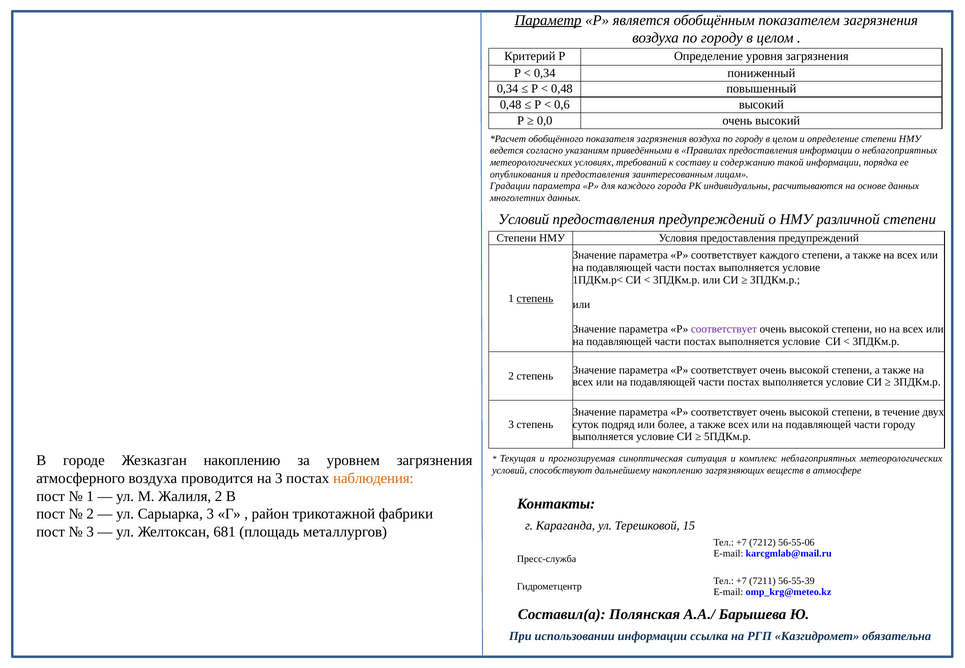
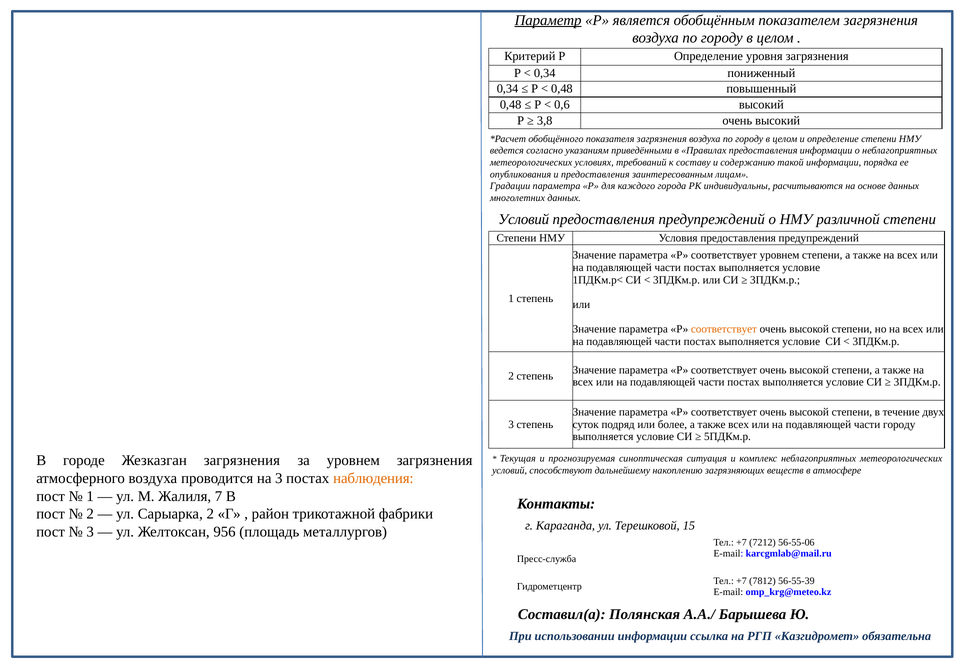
0,0: 0,0 -> 3,8
соответствует каждого: каждого -> уровнем
степень at (535, 298) underline: present -> none
соответствует at (724, 329) colour: purple -> orange
Жезказган накоплению: накоплению -> загрязнения
Жалиля 2: 2 -> 7
Сарыарка 3: 3 -> 2
681: 681 -> 956
7211: 7211 -> 7812
